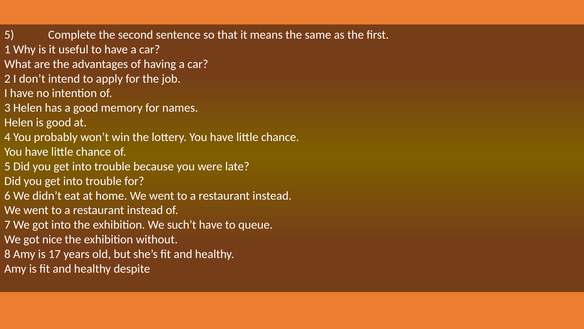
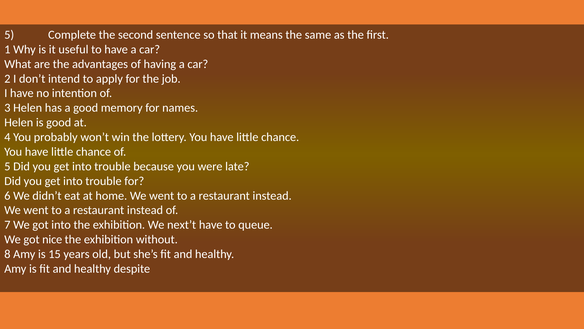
such’t: such’t -> next’t
17: 17 -> 15
